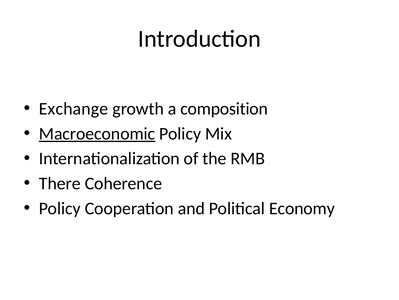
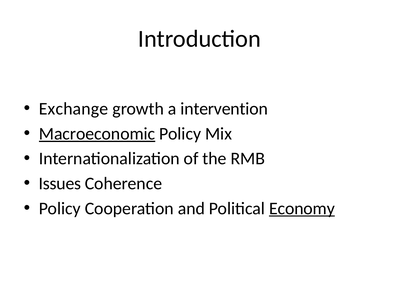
composition: composition -> intervention
There: There -> Issues
Economy underline: none -> present
